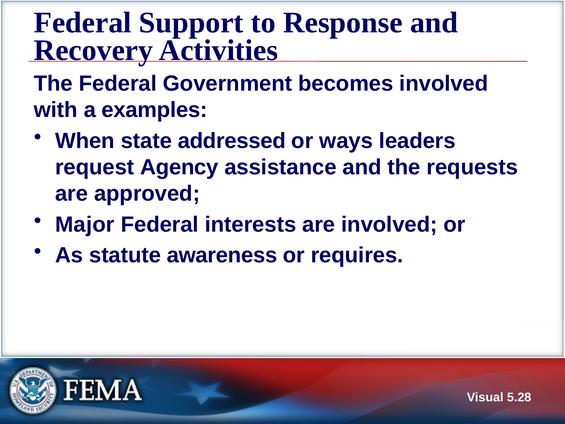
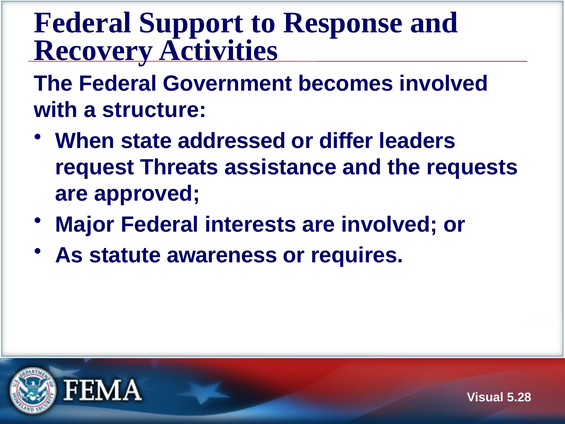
examples: examples -> structure
ways: ways -> differ
Agency: Agency -> Threats
